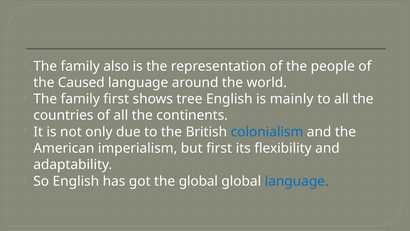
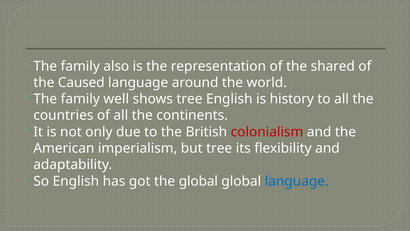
people: people -> shared
family first: first -> well
mainly: mainly -> history
colonialism colour: blue -> red
but first: first -> tree
